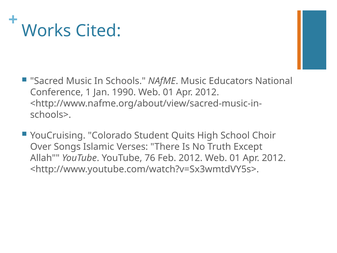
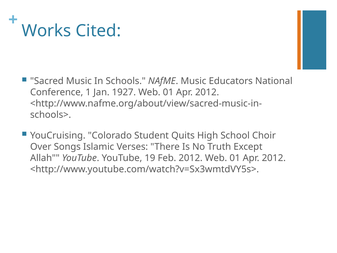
1990: 1990 -> 1927
76: 76 -> 19
